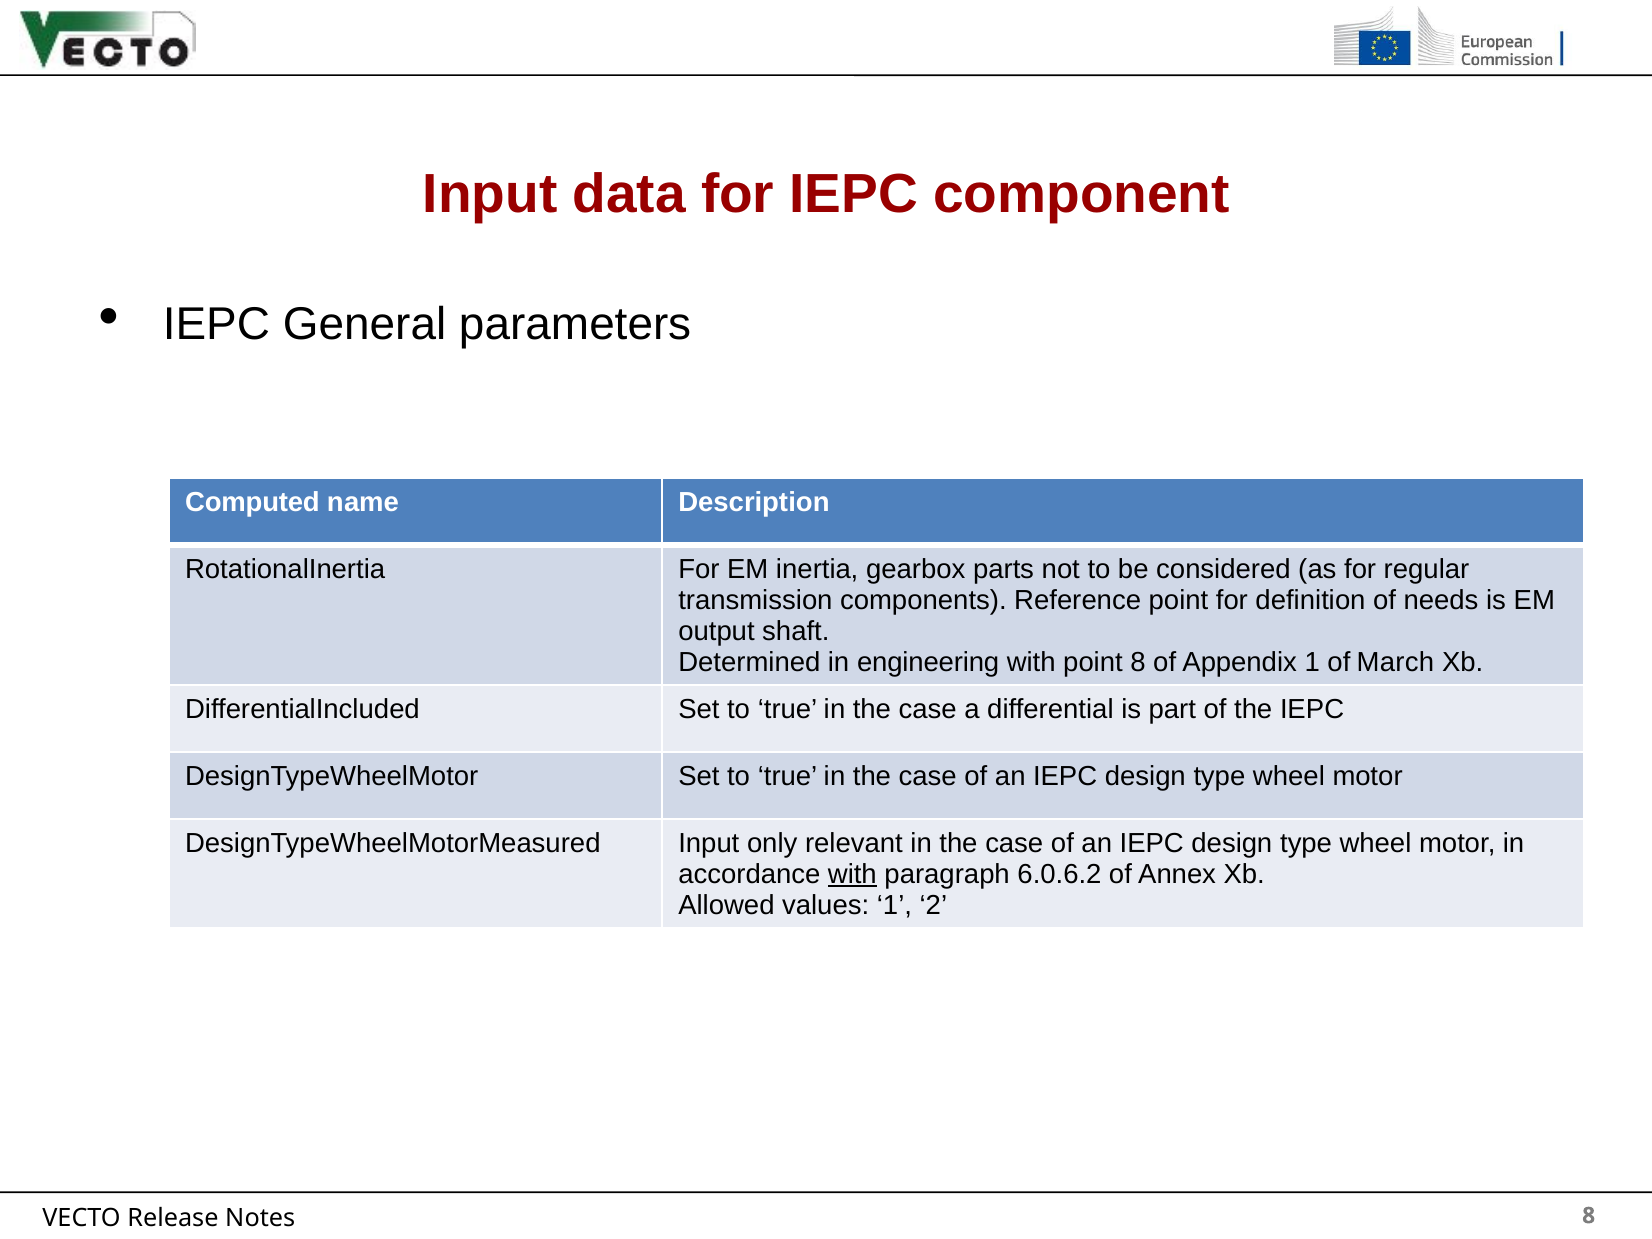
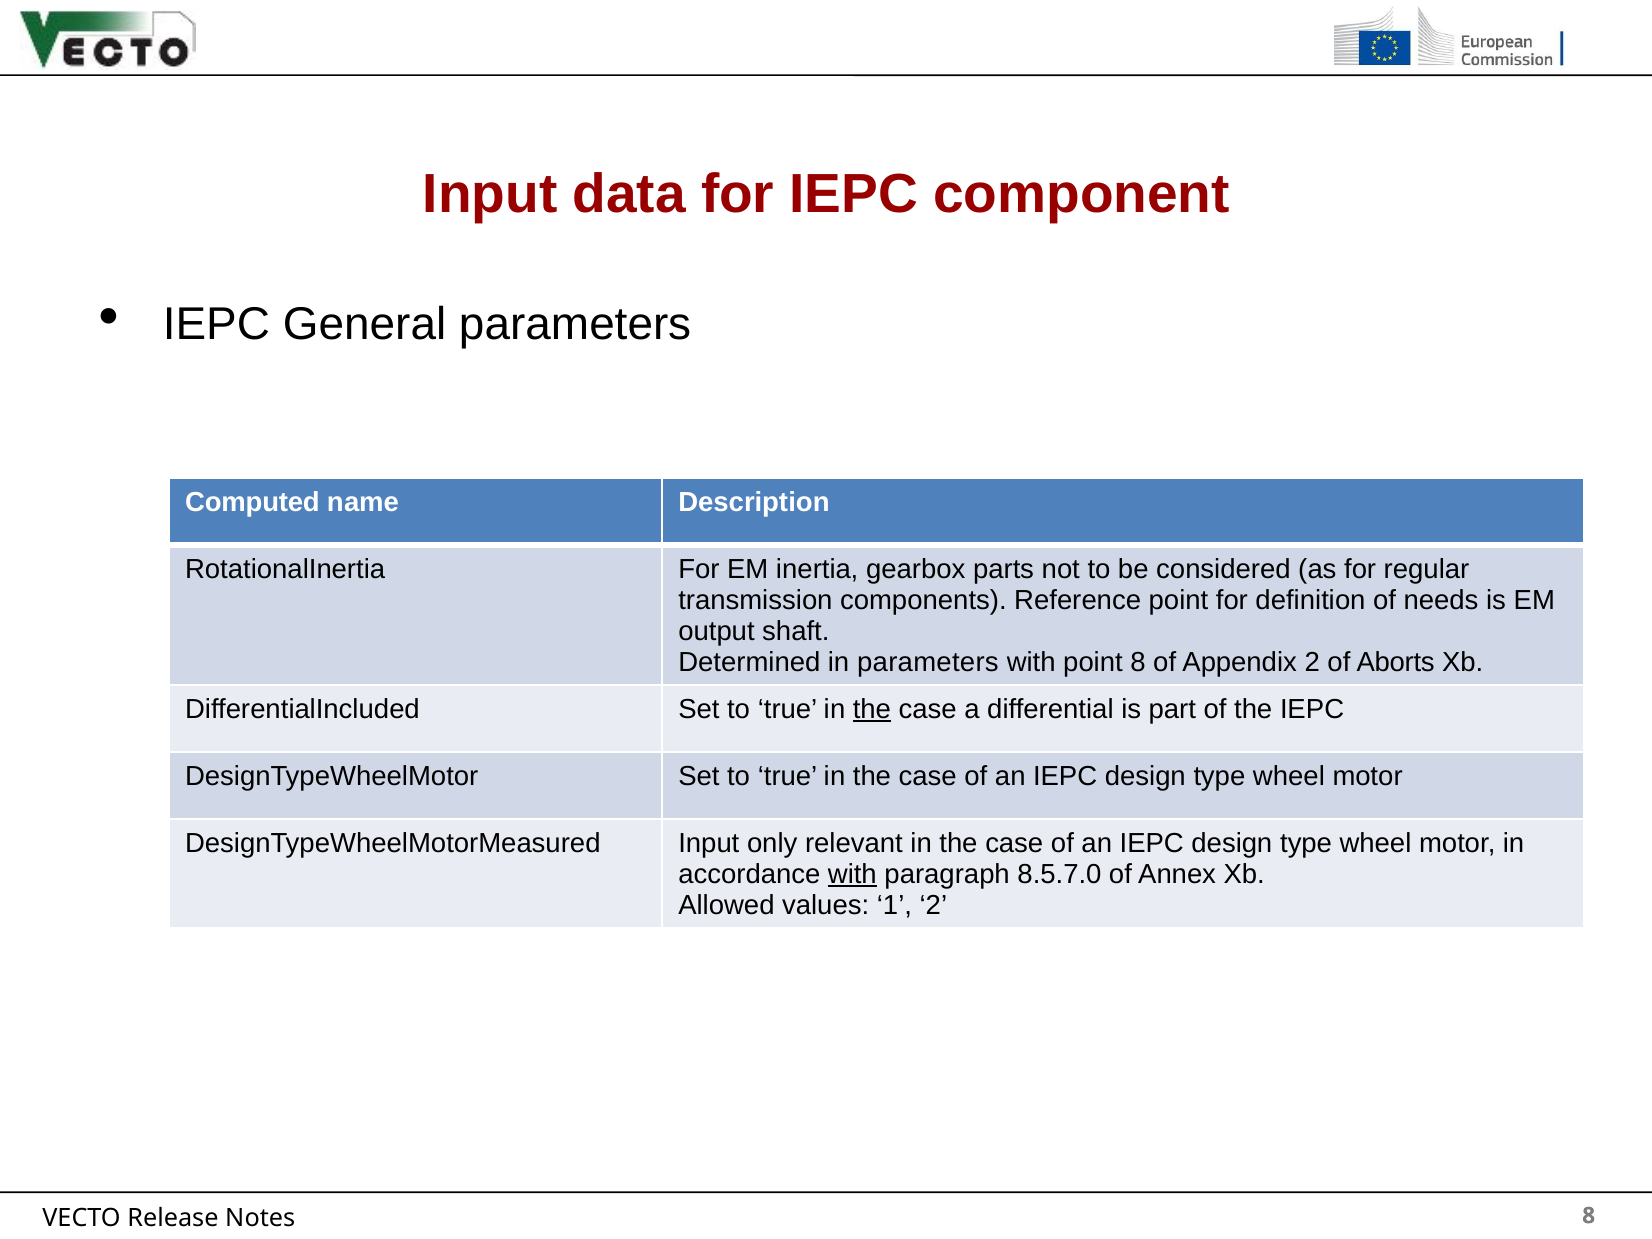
in engineering: engineering -> parameters
Appendix 1: 1 -> 2
March: March -> Aborts
the at (872, 709) underline: none -> present
6.0.6.2: 6.0.6.2 -> 8.5.7.0
